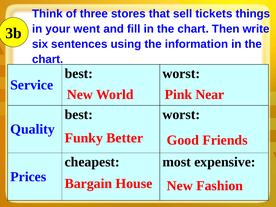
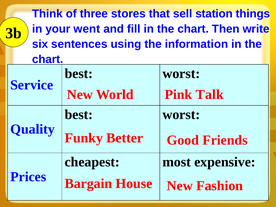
tickets: tickets -> station
Near: Near -> Talk
